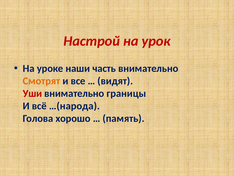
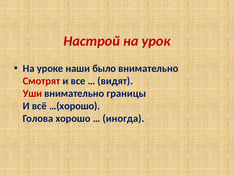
часть: часть -> было
Смотрят colour: orange -> red
…(народа: …(народа -> …(хорошо
память: память -> иногда
